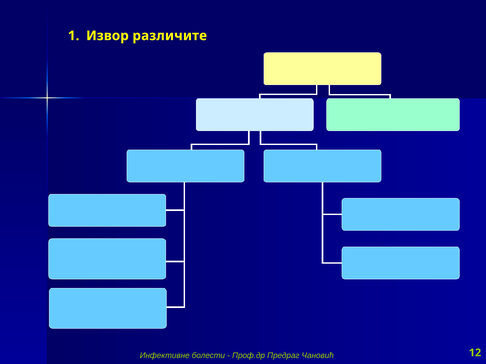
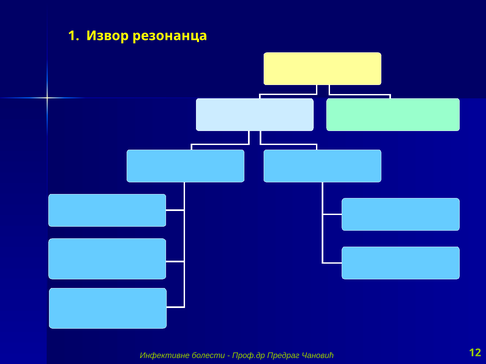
различите: различите -> резонанца
